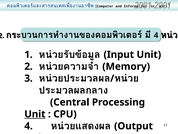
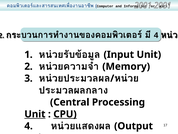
CPU underline: none -> present
